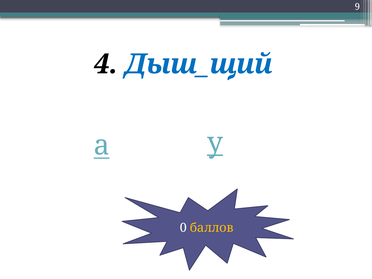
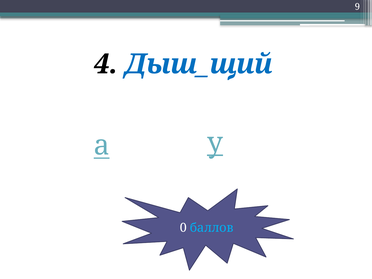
баллов colour: yellow -> light blue
